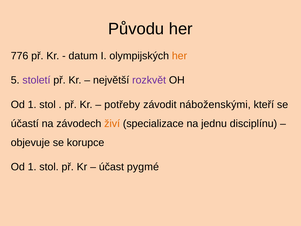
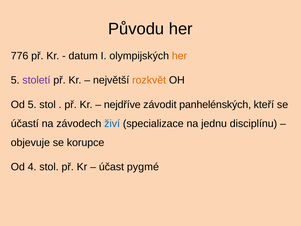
rozkvět colour: purple -> orange
1 at (32, 104): 1 -> 5
potřeby: potřeby -> nejdříve
náboženskými: náboženskými -> panhelénských
živí colour: orange -> blue
1 at (32, 167): 1 -> 4
